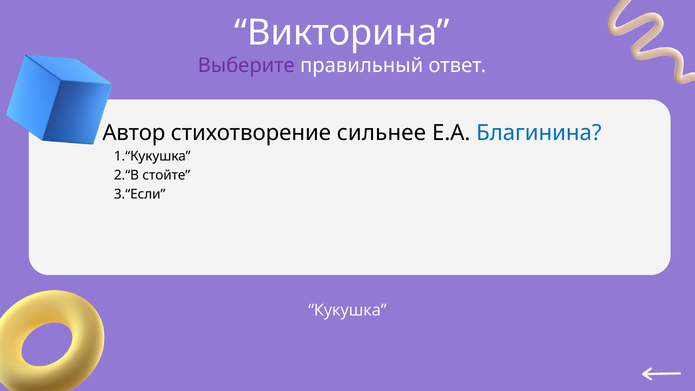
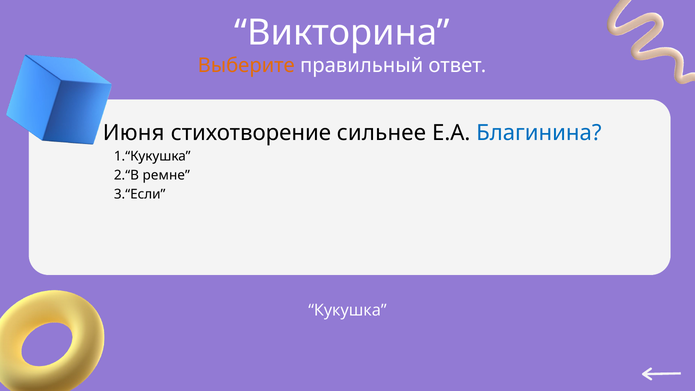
Выберите colour: purple -> orange
Автор: Автор -> Июня
стойте: стойте -> ремне
